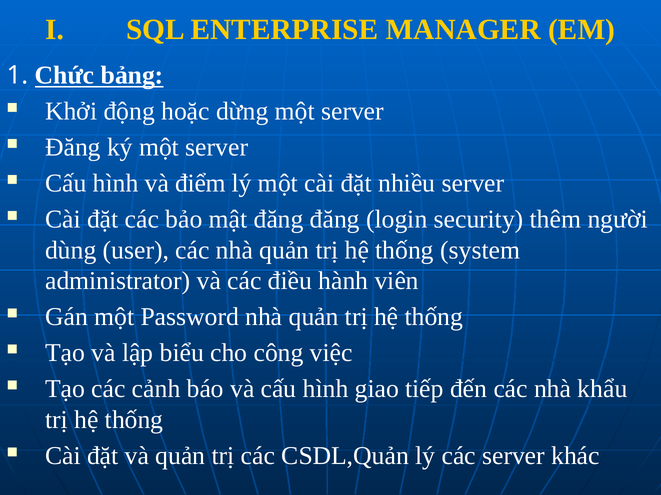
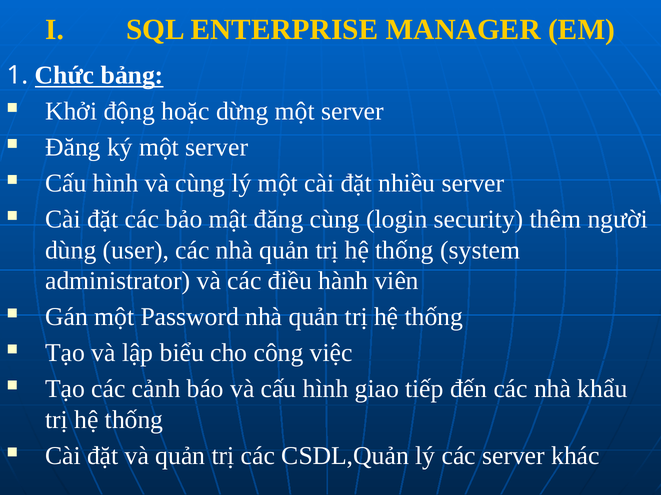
và điểm: điểm -> cùng
đăng đăng: đăng -> cùng
